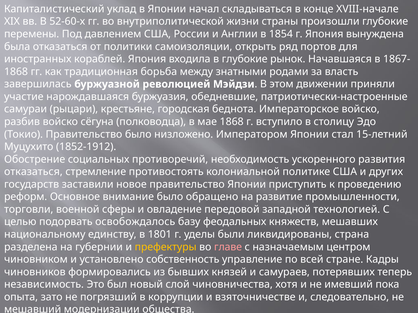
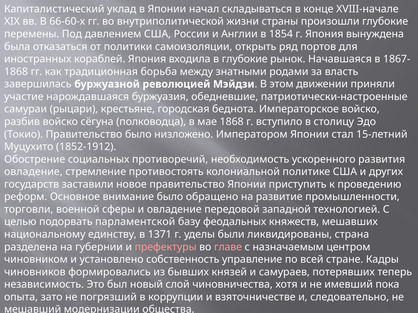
52-60-х: 52-60-х -> 66-60-х
отказаться at (33, 172): отказаться -> овладение
освобождалось: освобождалось -> парламентской
1801: 1801 -> 1371
префектуры colour: yellow -> pink
